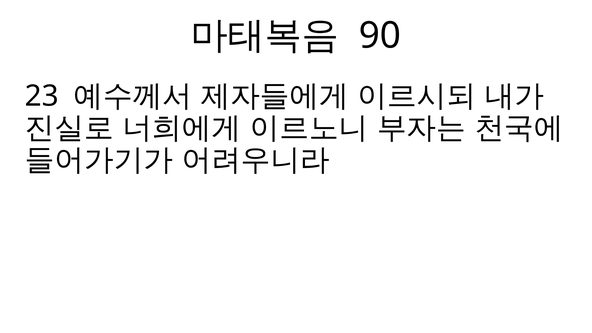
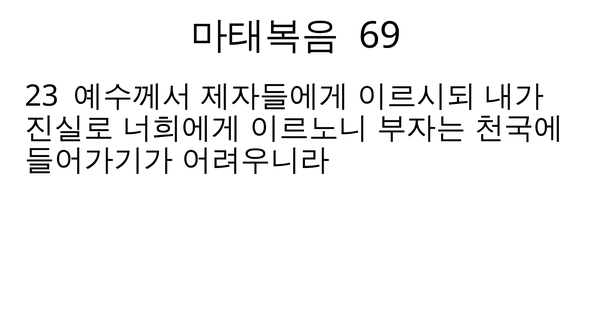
90: 90 -> 69
